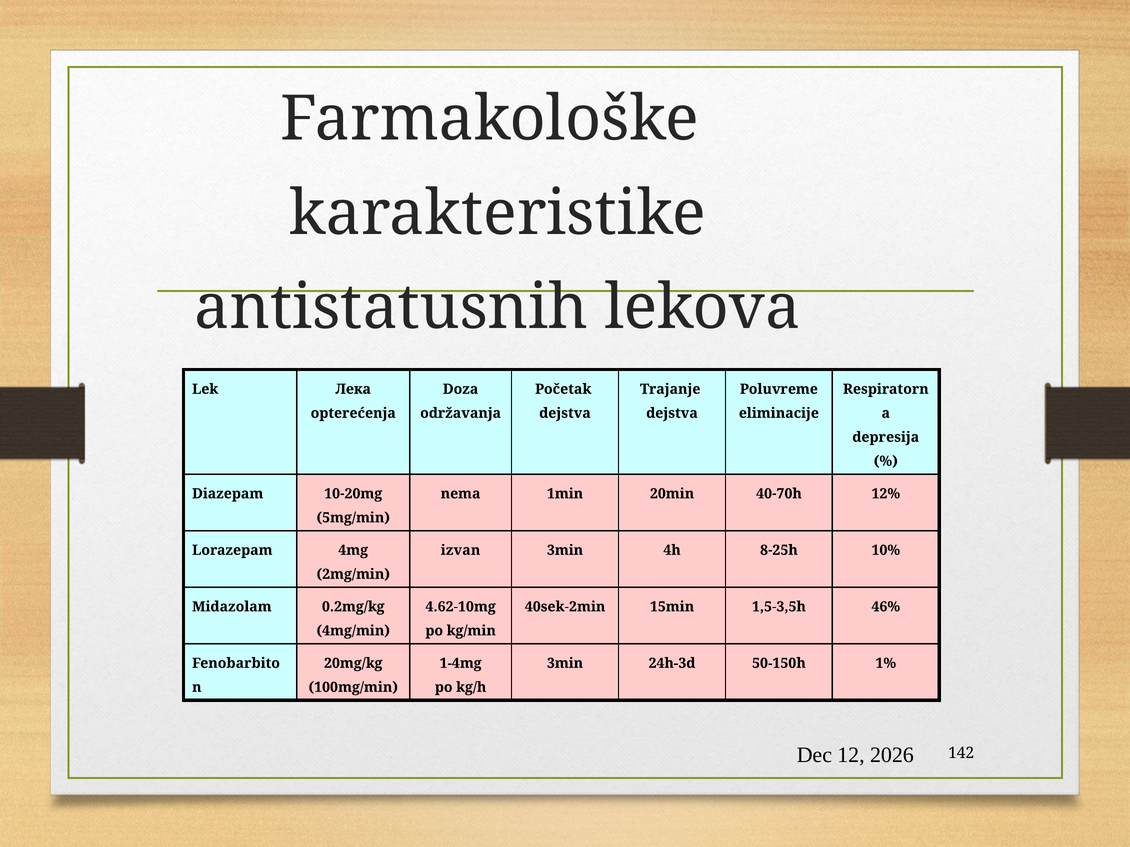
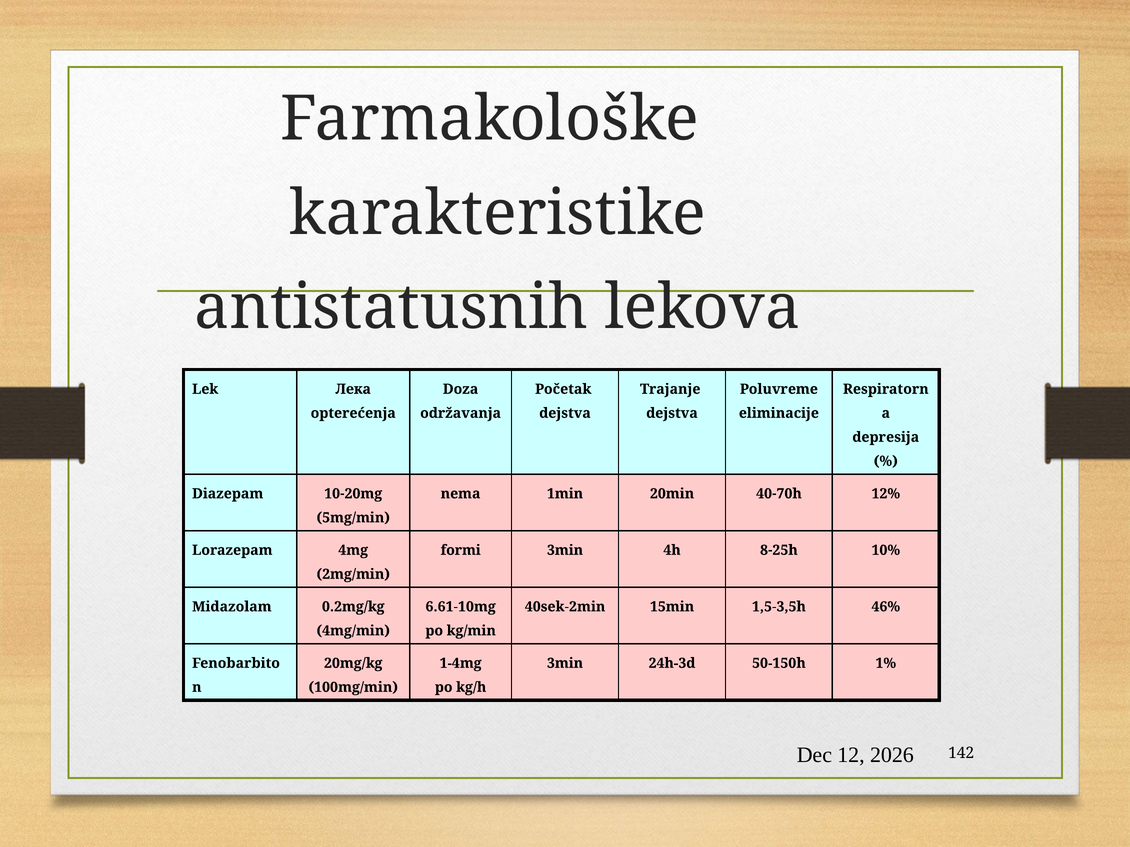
izvan: izvan -> formi
4.62-10mg: 4.62-10mg -> 6.61-10mg
